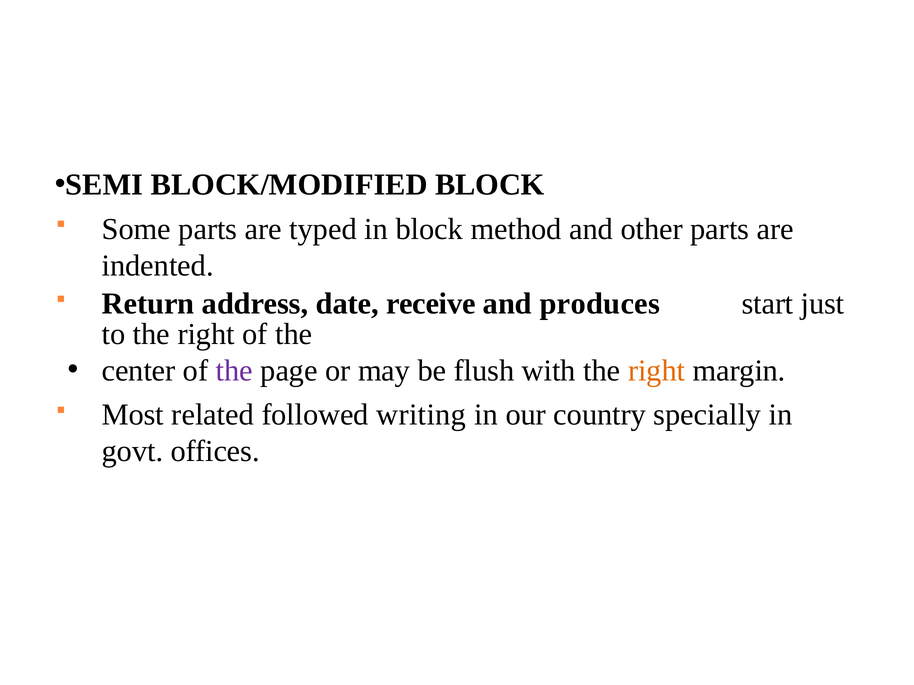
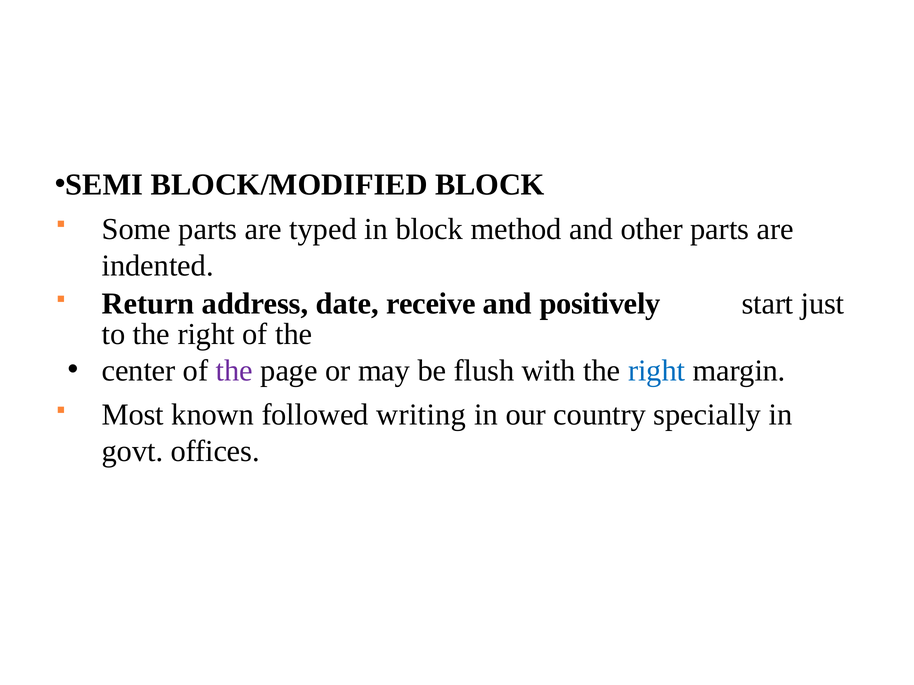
produces: produces -> positively
right at (657, 371) colour: orange -> blue
related: related -> known
